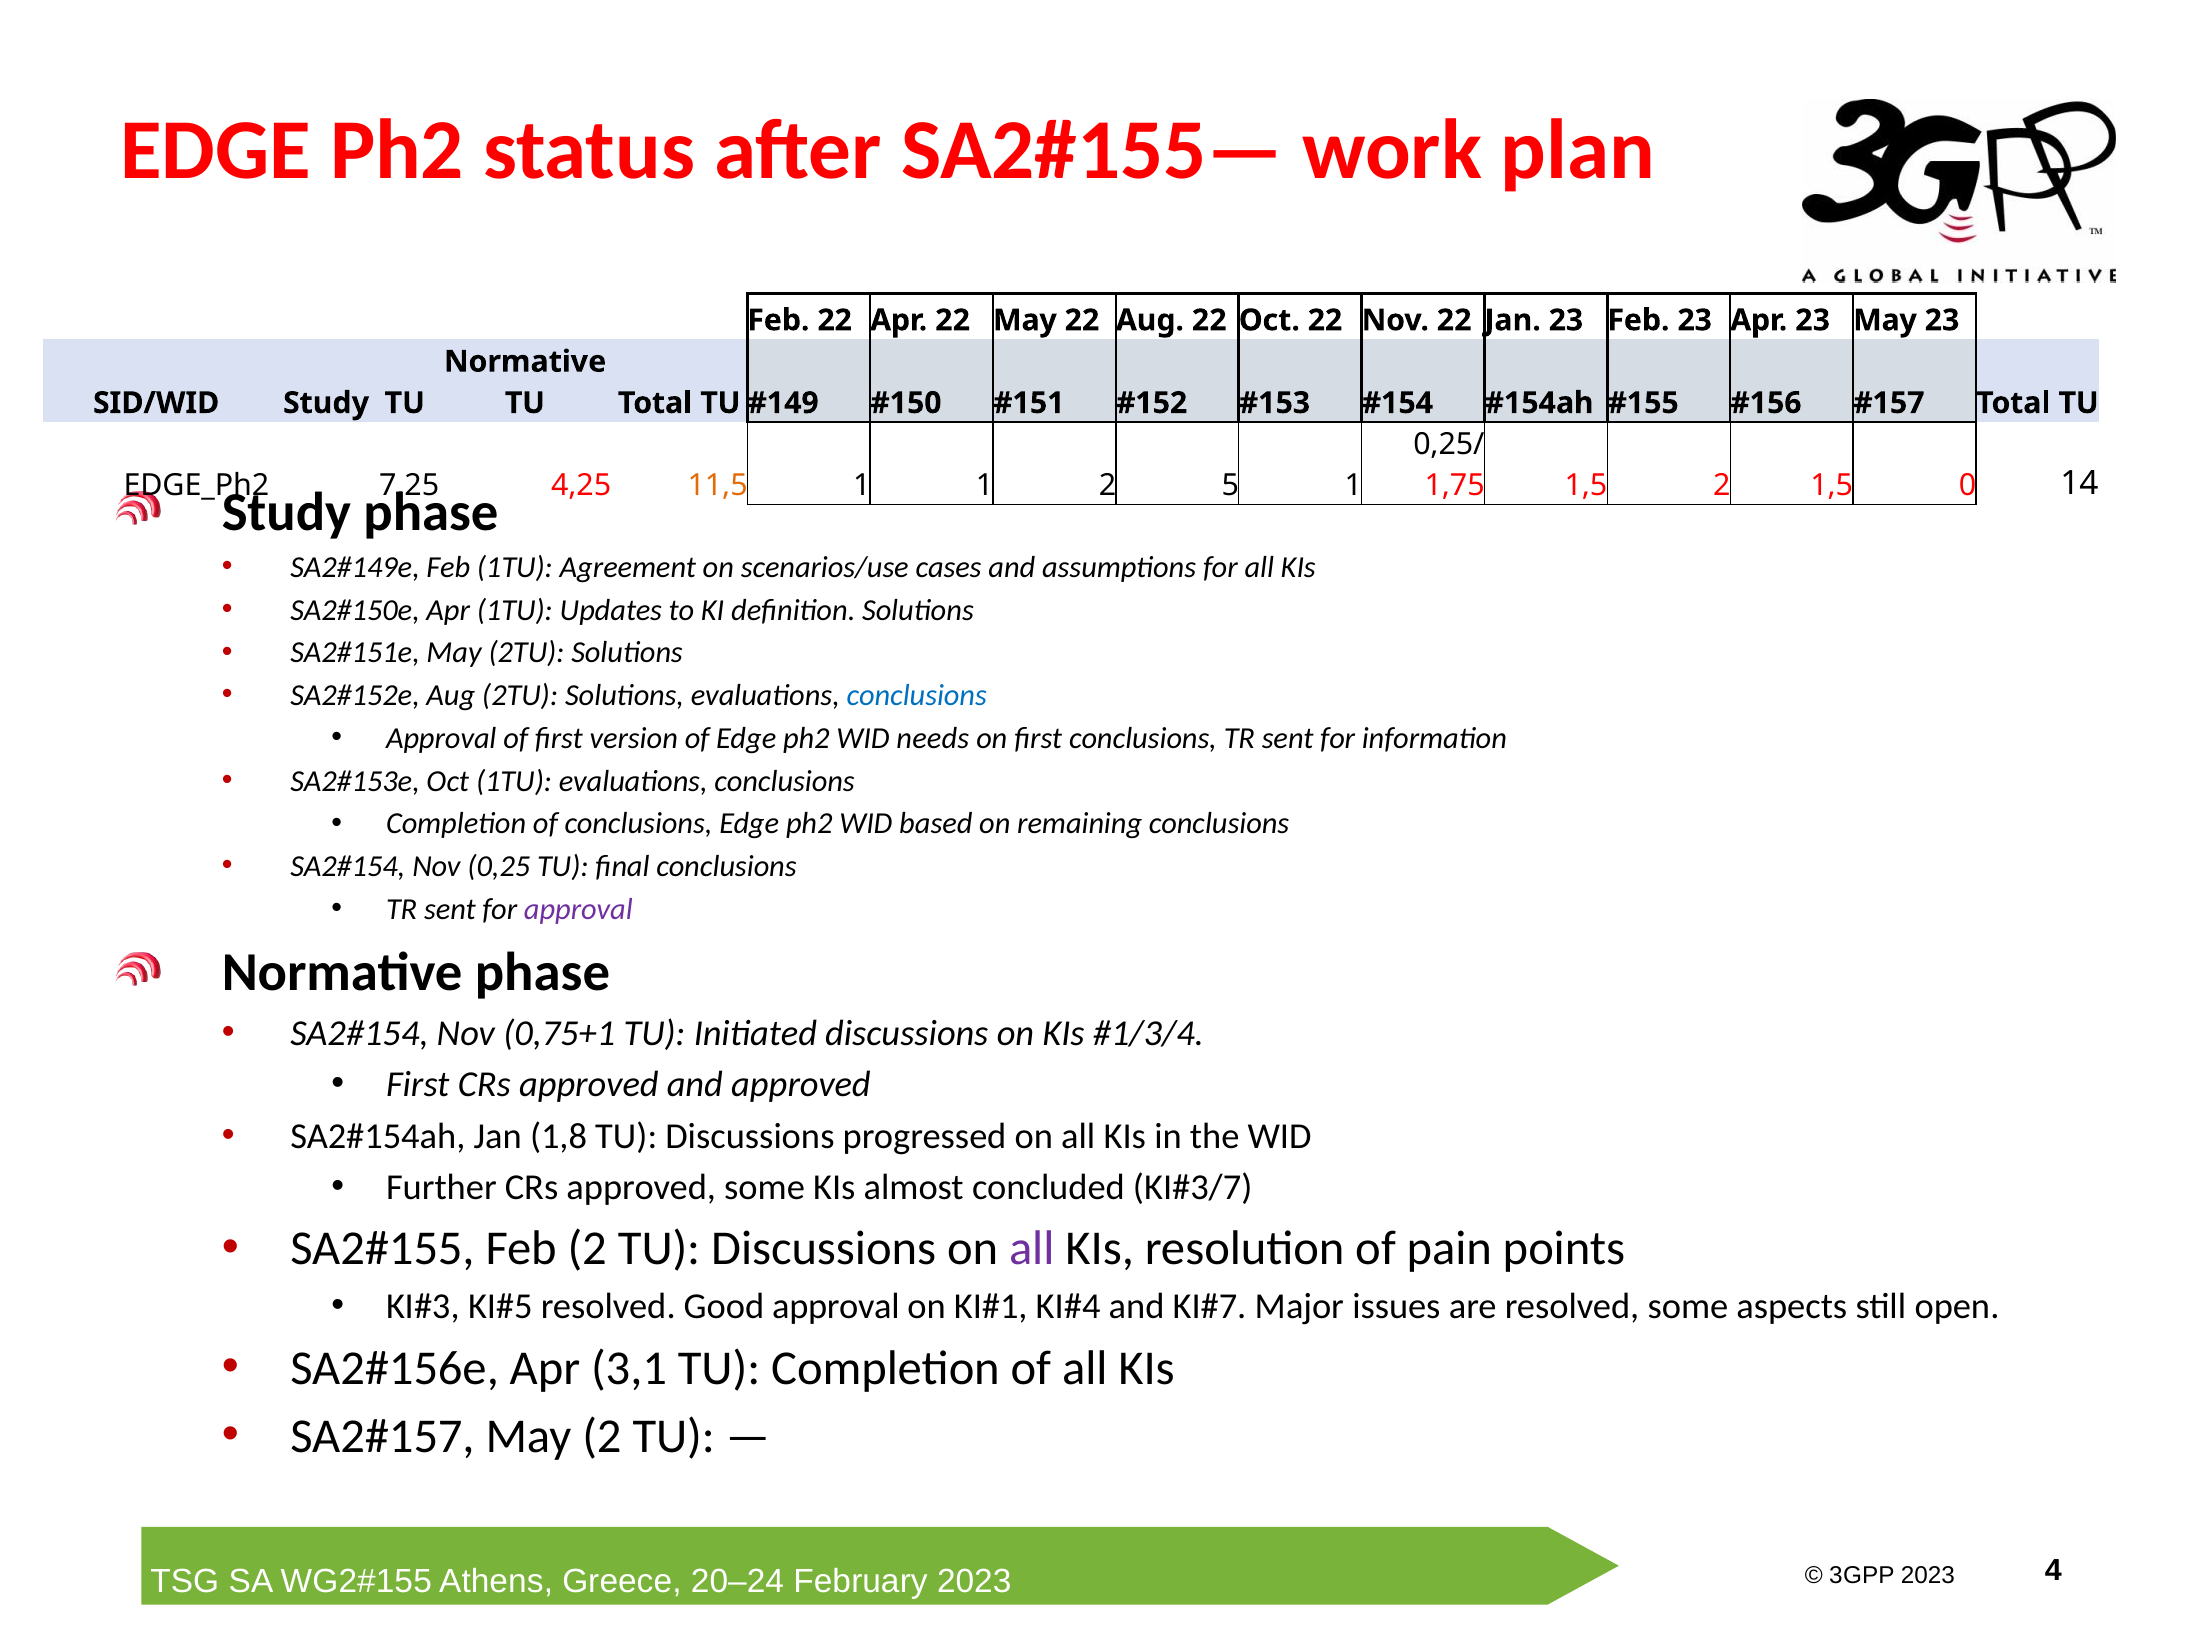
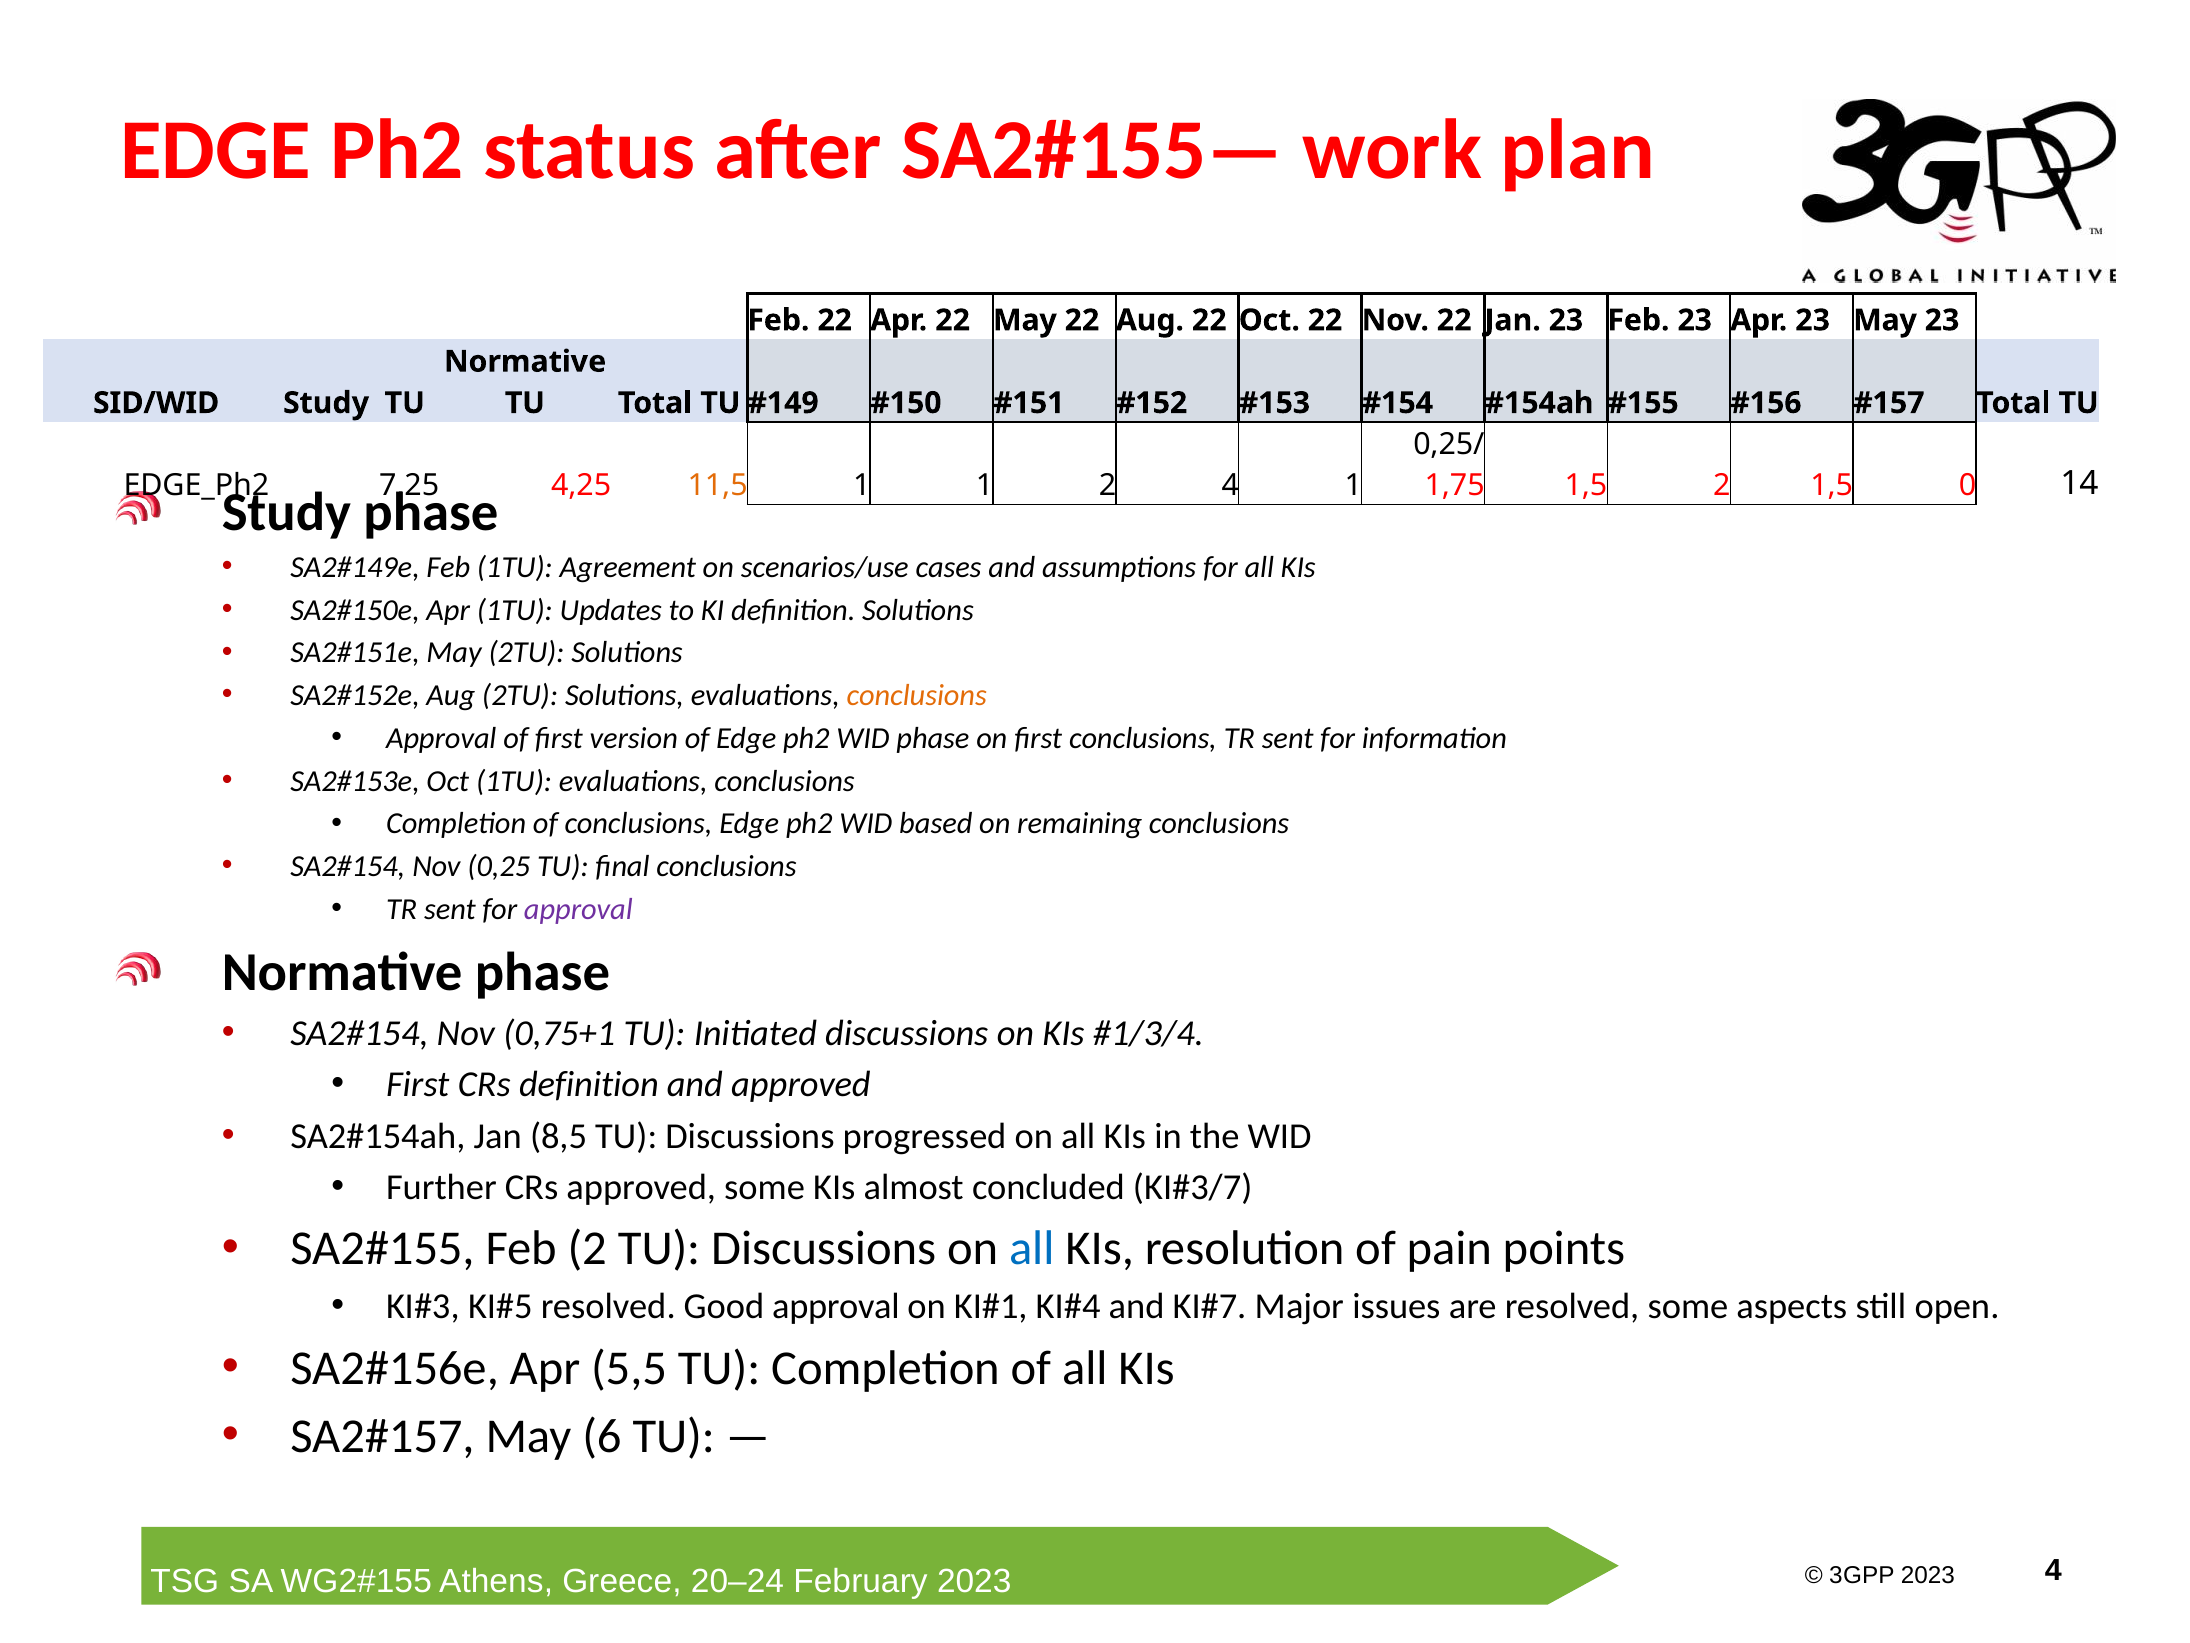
2 5: 5 -> 4
conclusions at (917, 695) colour: blue -> orange
WID needs: needs -> phase
First CRs approved: approved -> definition
1,8: 1,8 -> 8,5
all at (1032, 1248) colour: purple -> blue
3,1: 3,1 -> 5,5
May 2: 2 -> 6
